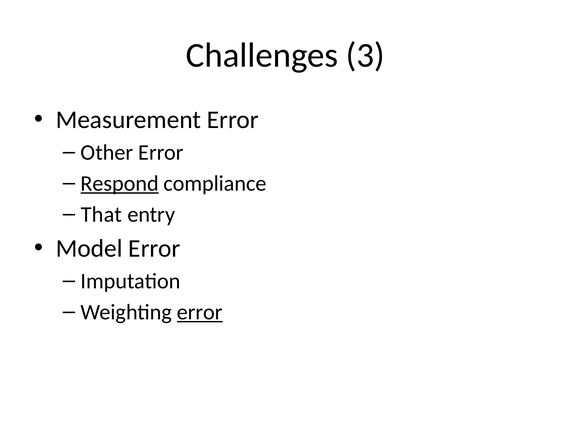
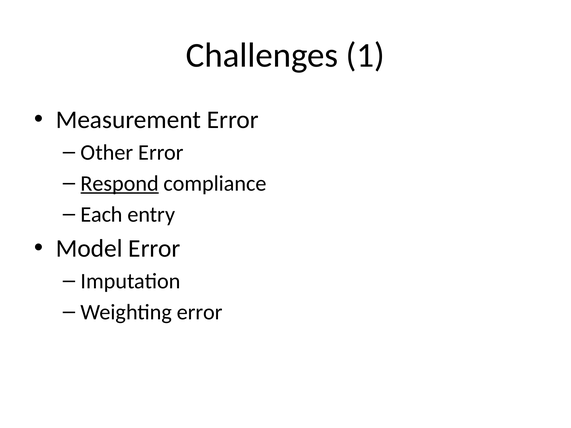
3: 3 -> 1
That: That -> Each
error at (200, 312) underline: present -> none
